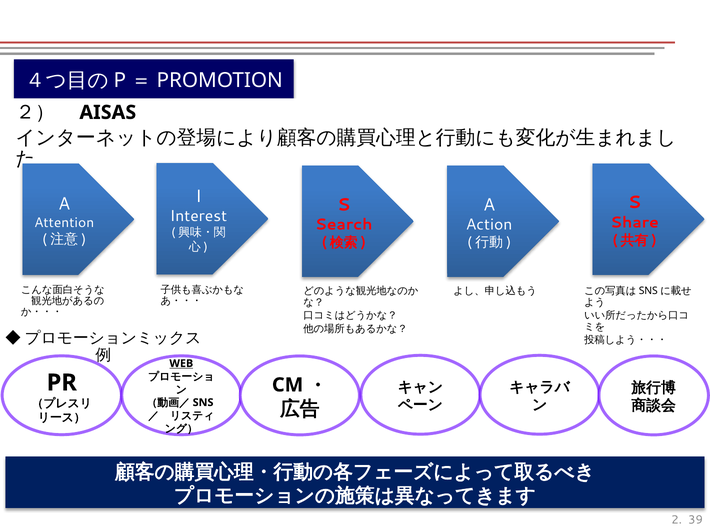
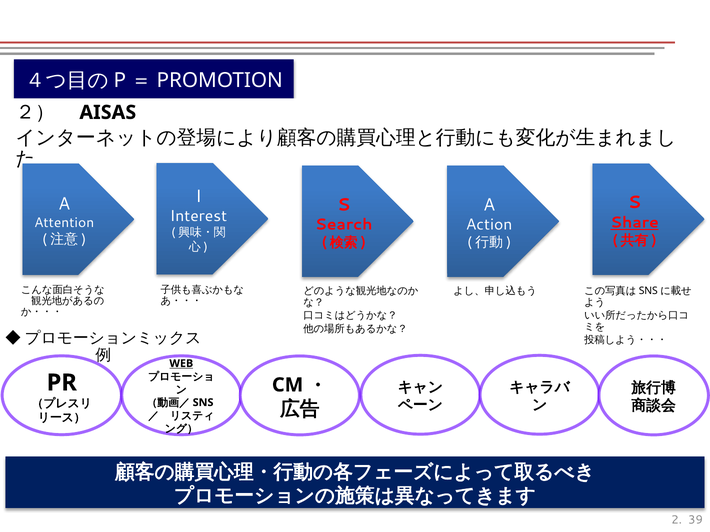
Share underline: none -> present
